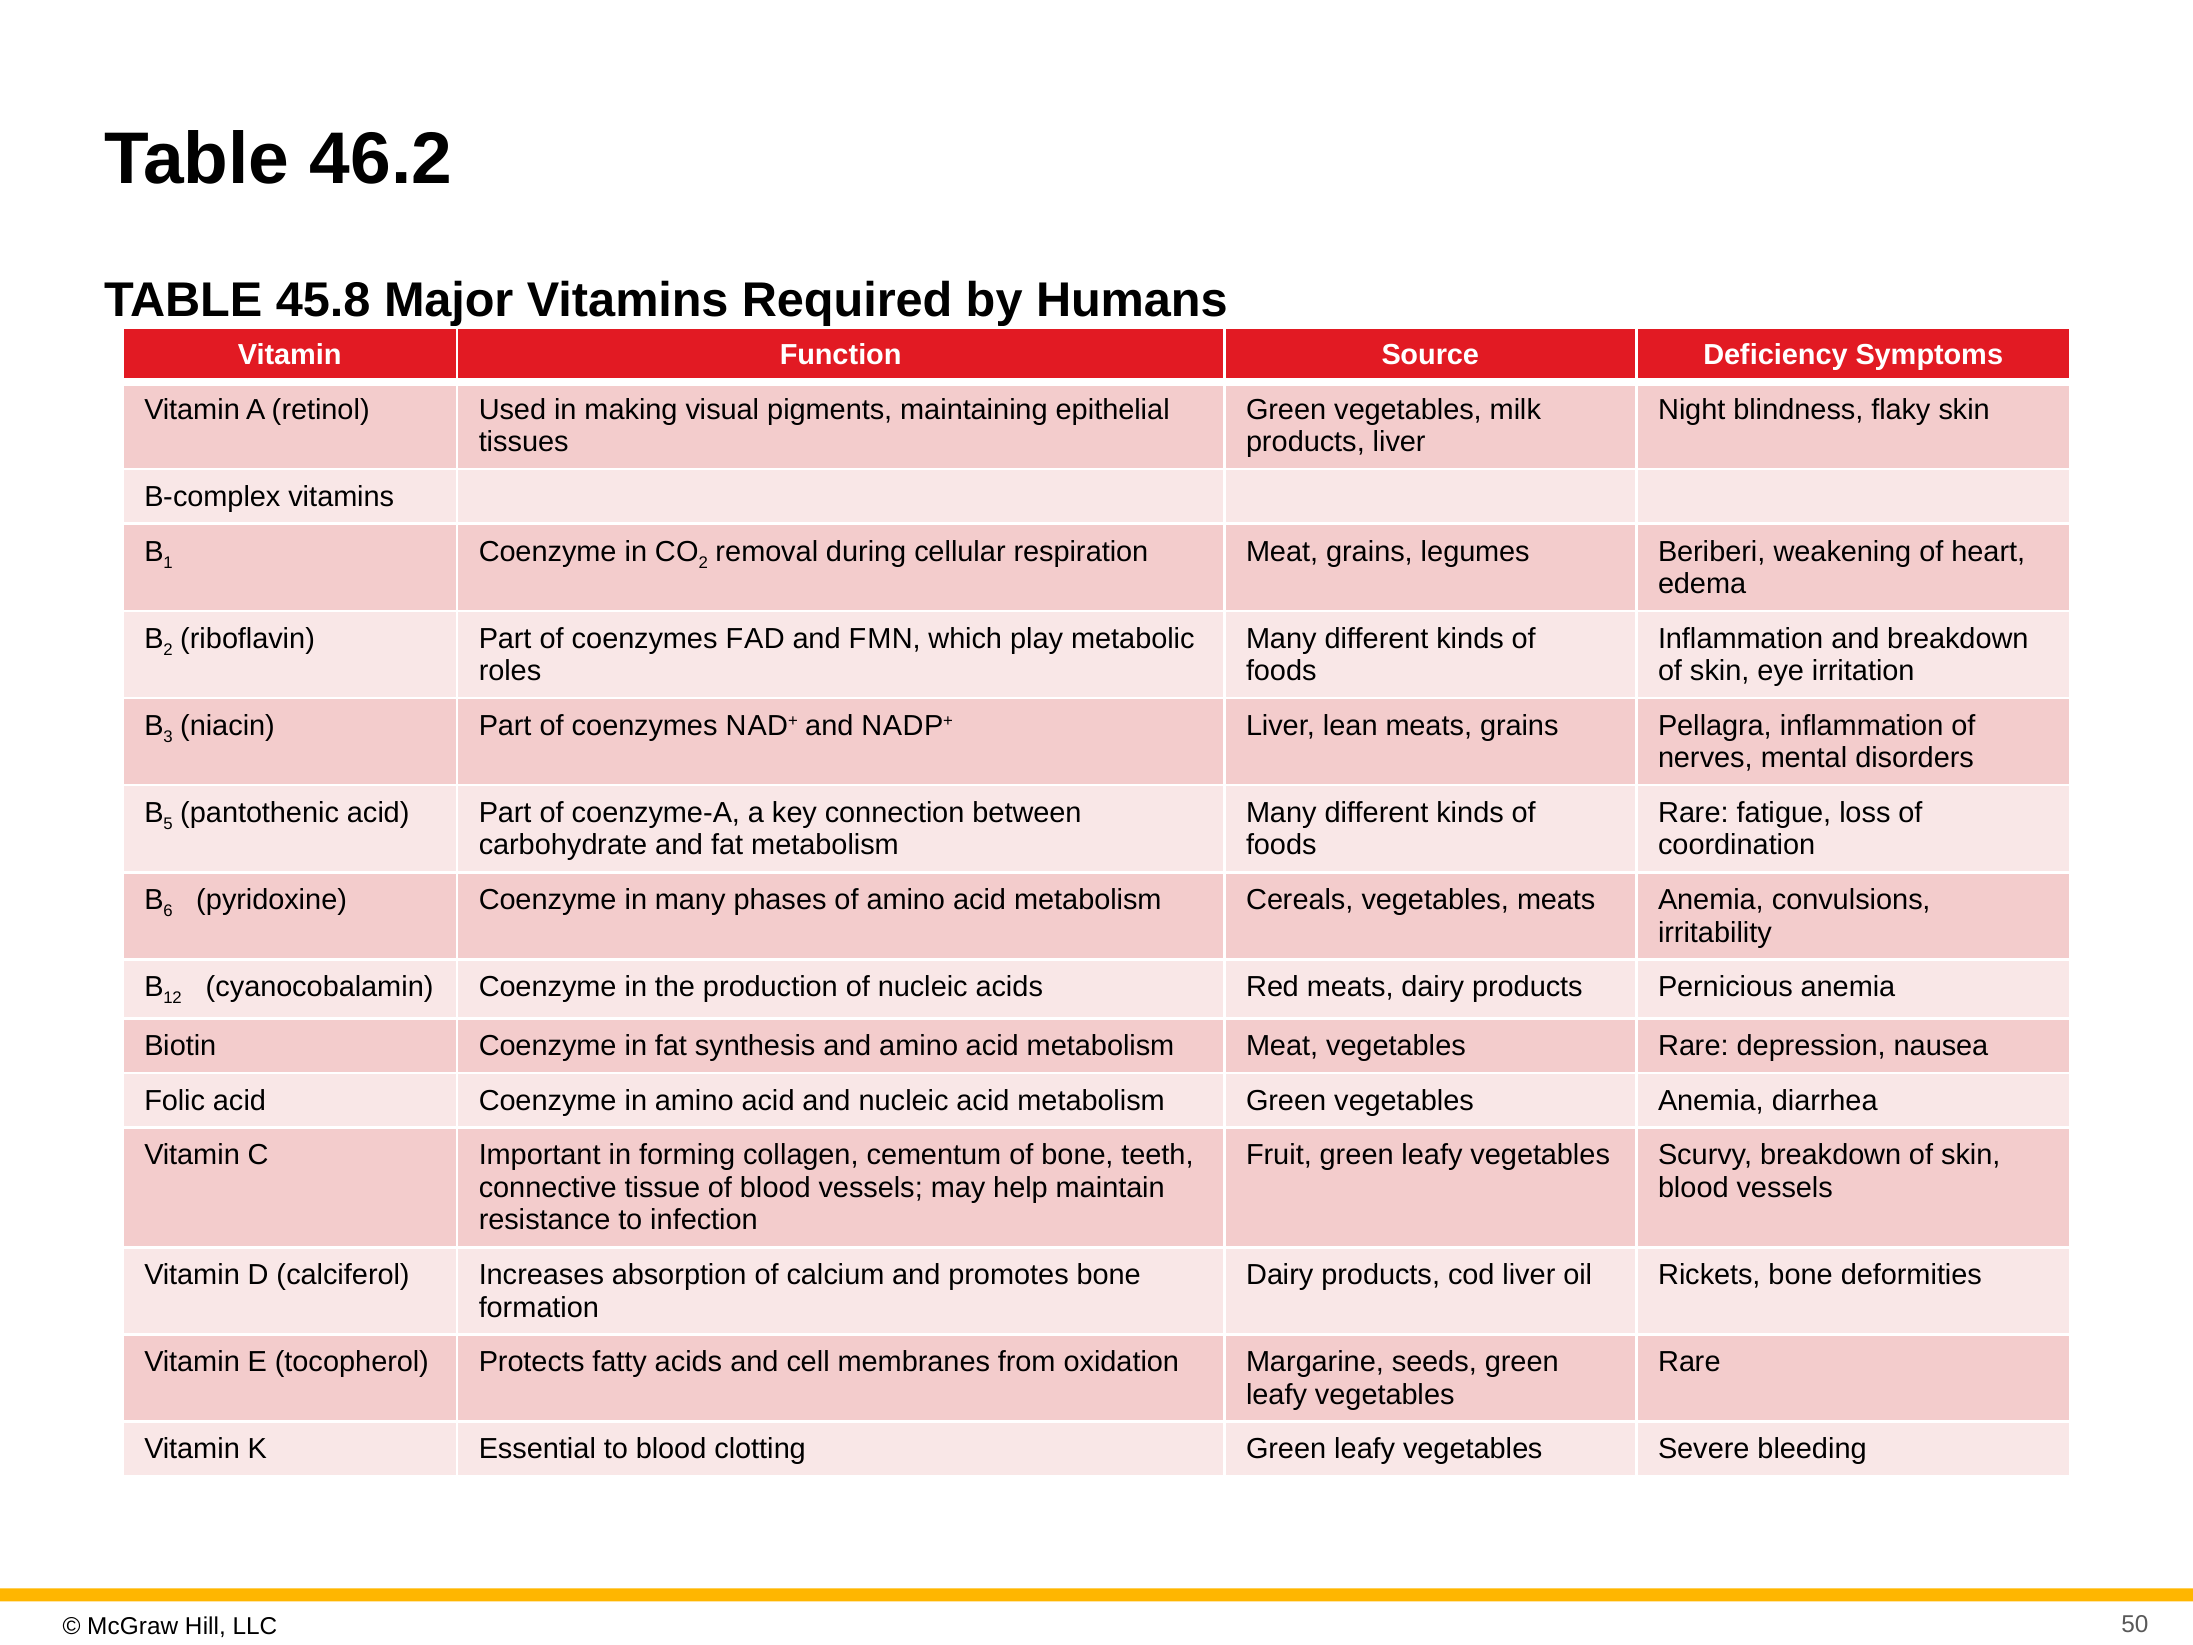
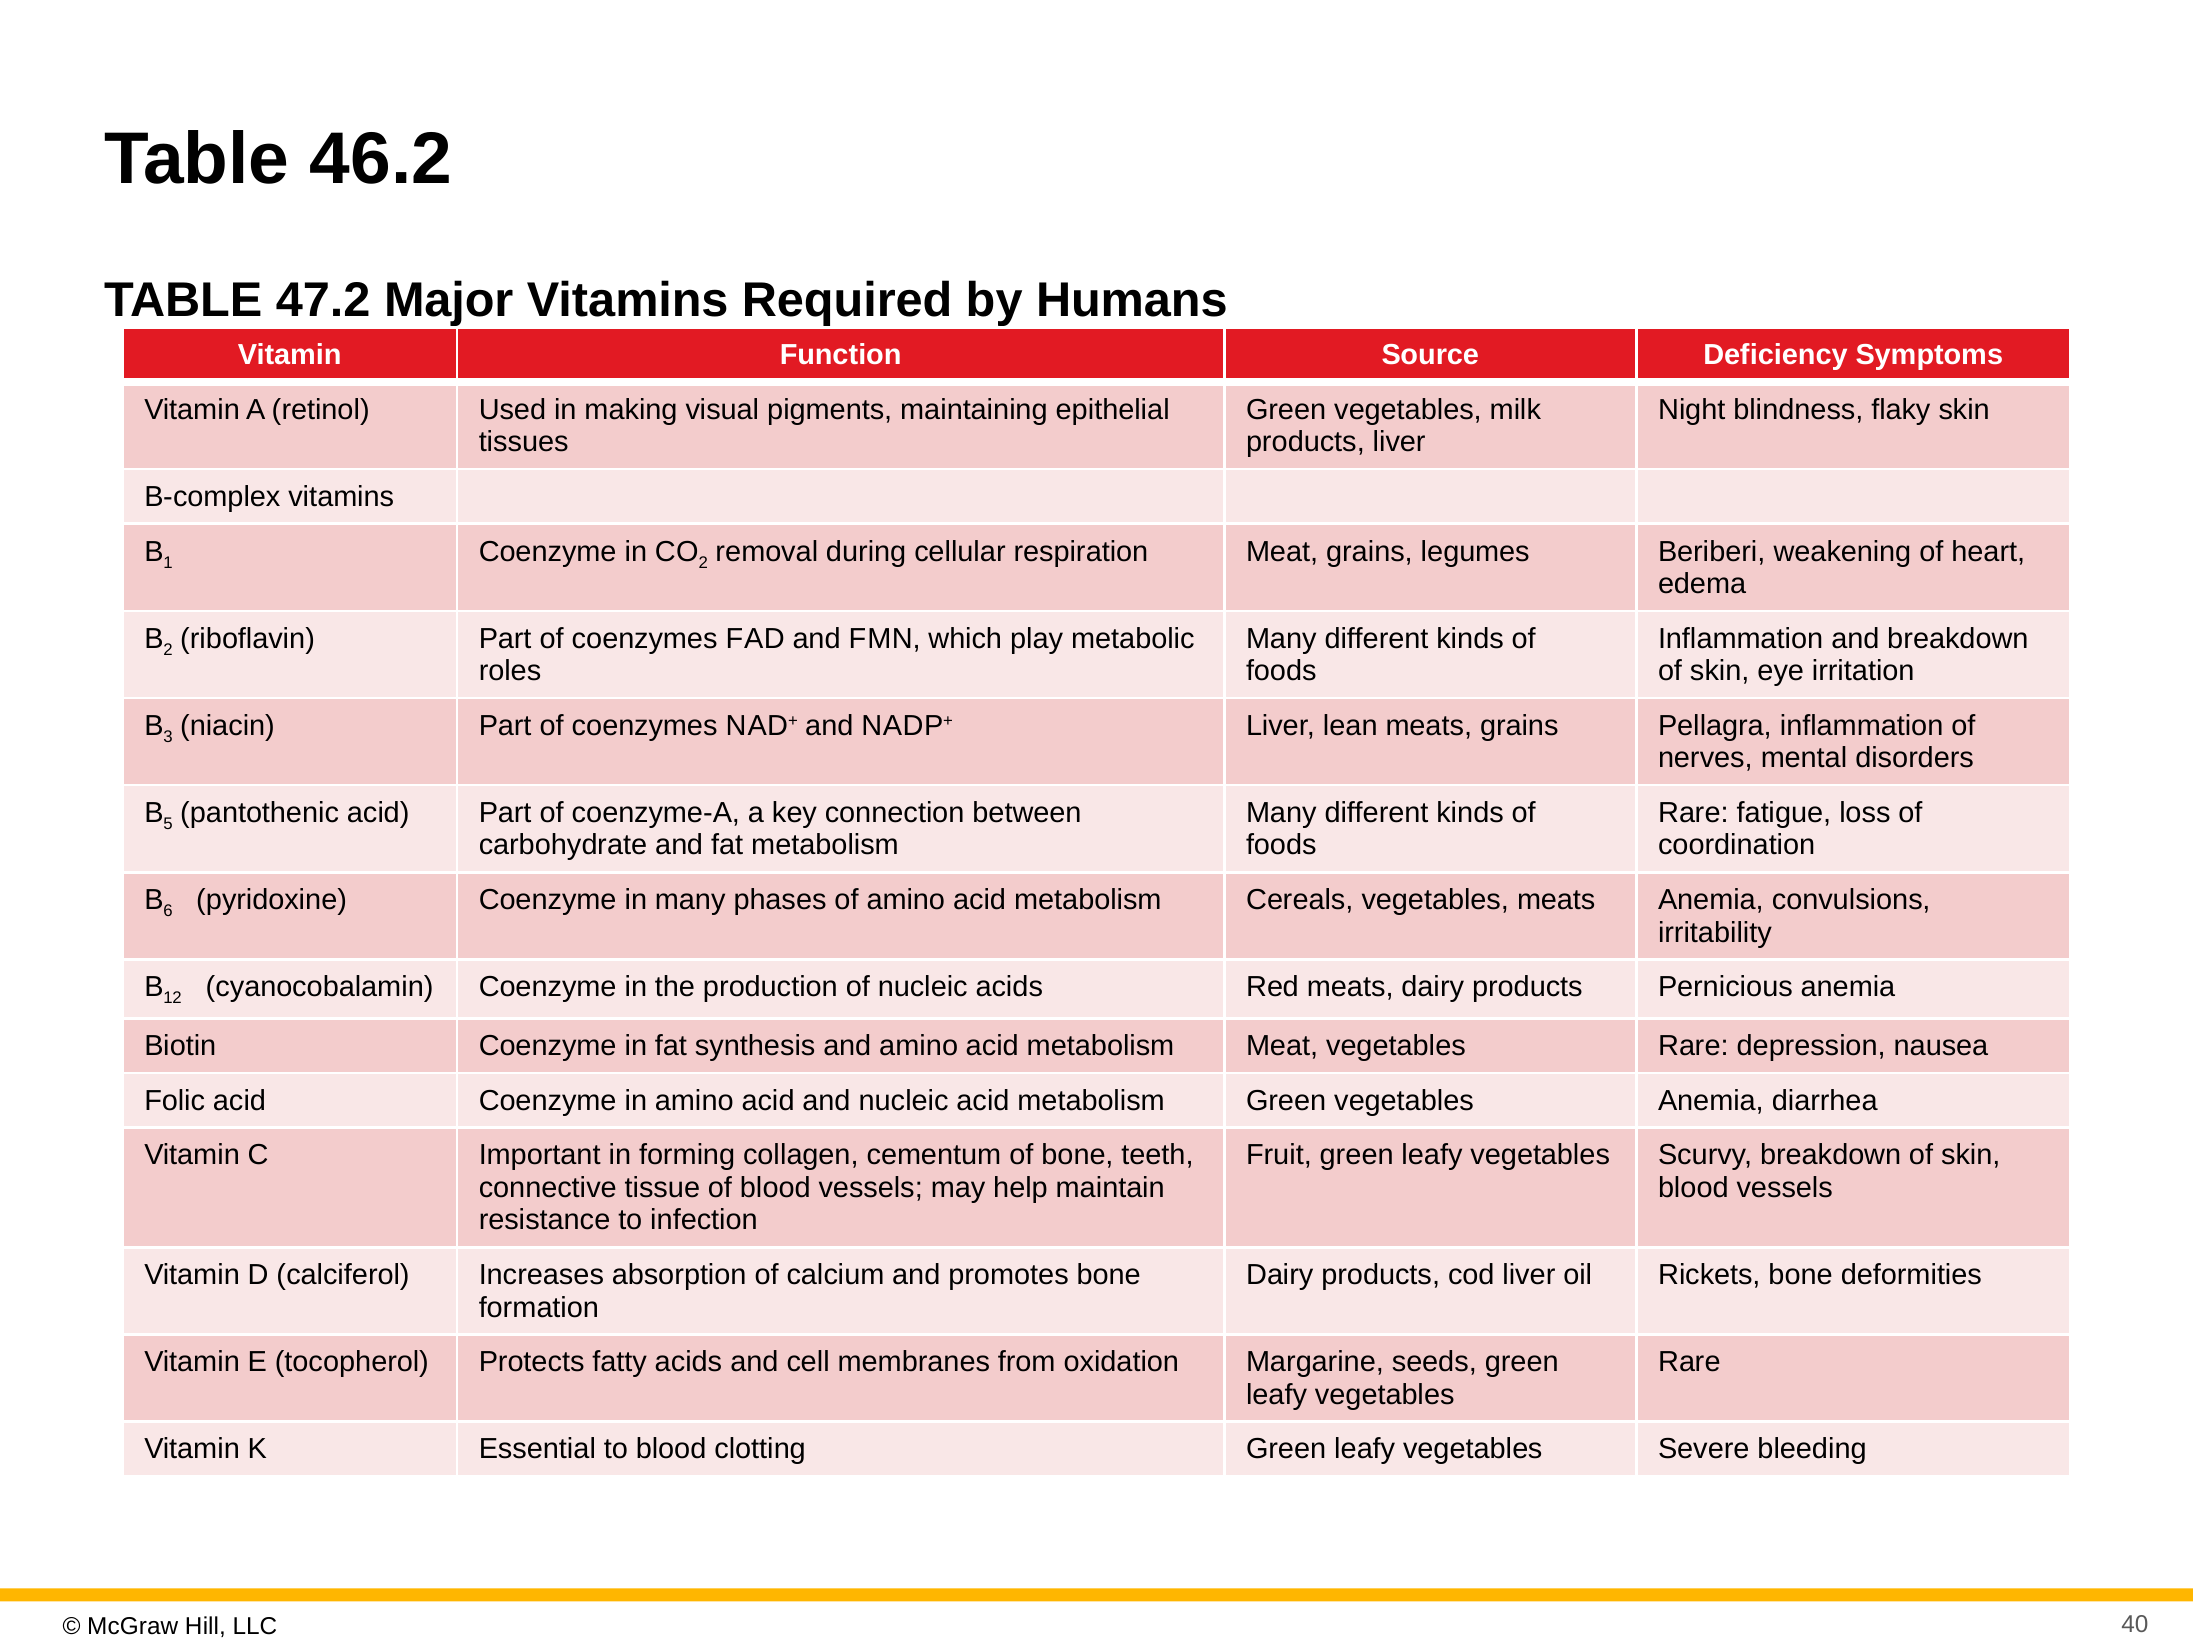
45.8: 45.8 -> 47.2
50: 50 -> 40
